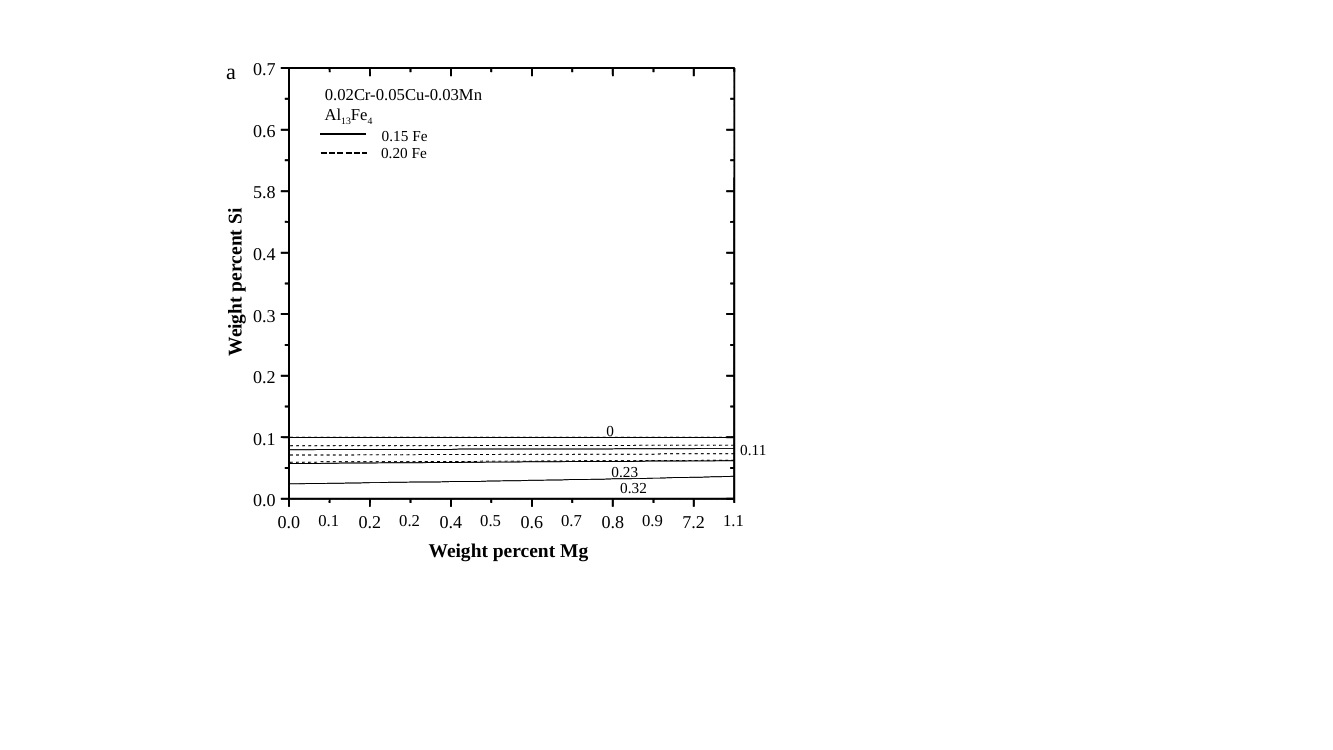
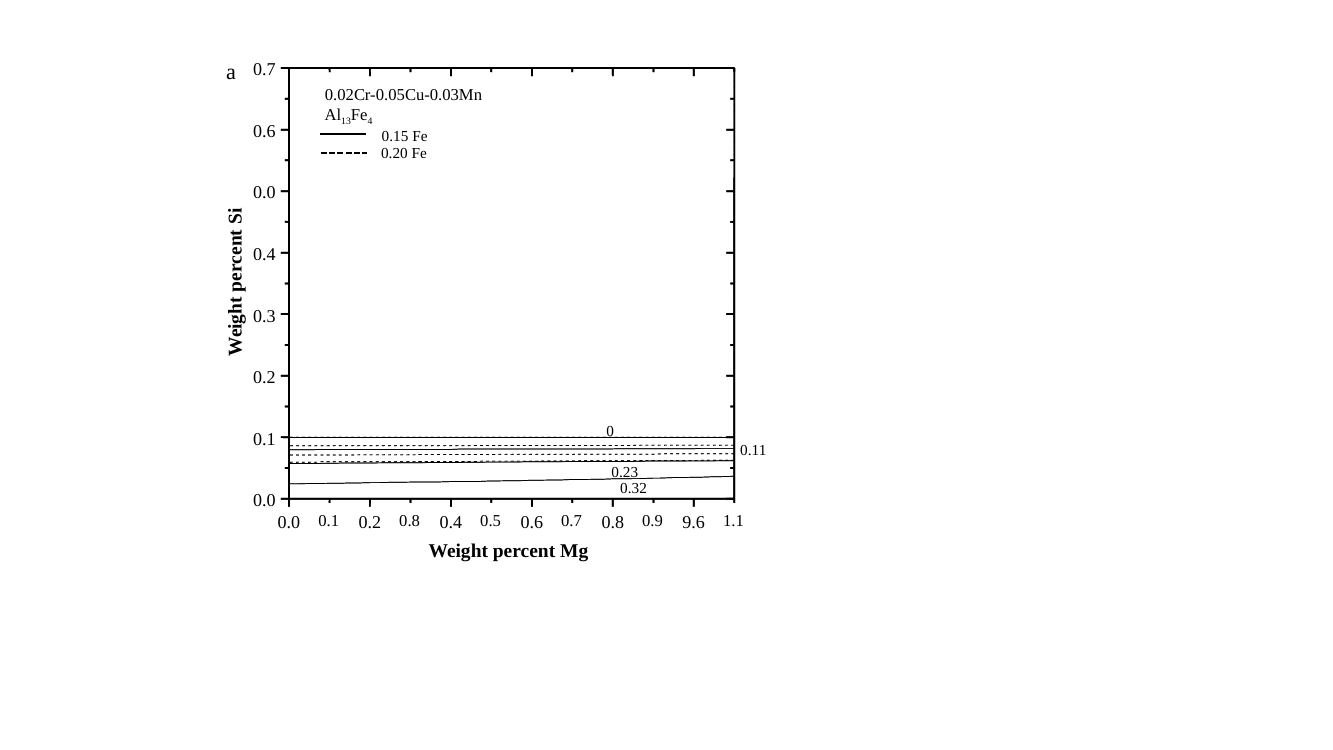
5.8 at (264, 193): 5.8 -> 0.0
0.2 at (410, 521): 0.2 -> 0.8
7.2: 7.2 -> 9.6
